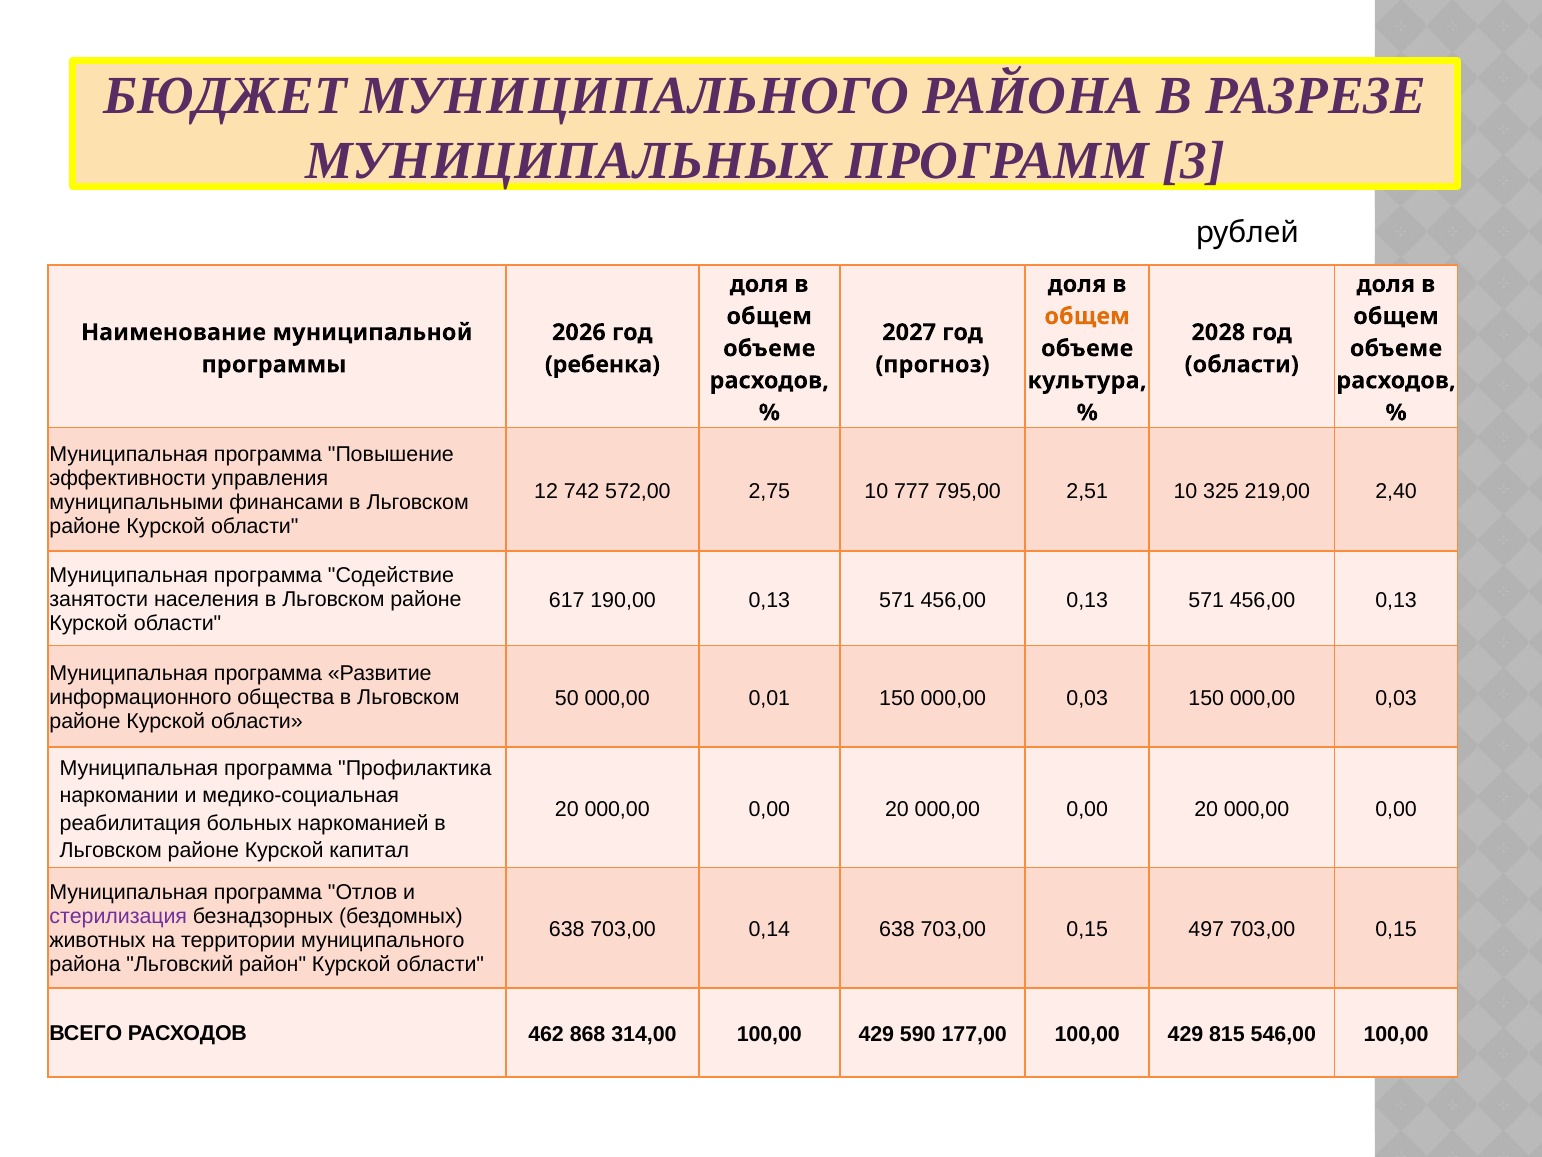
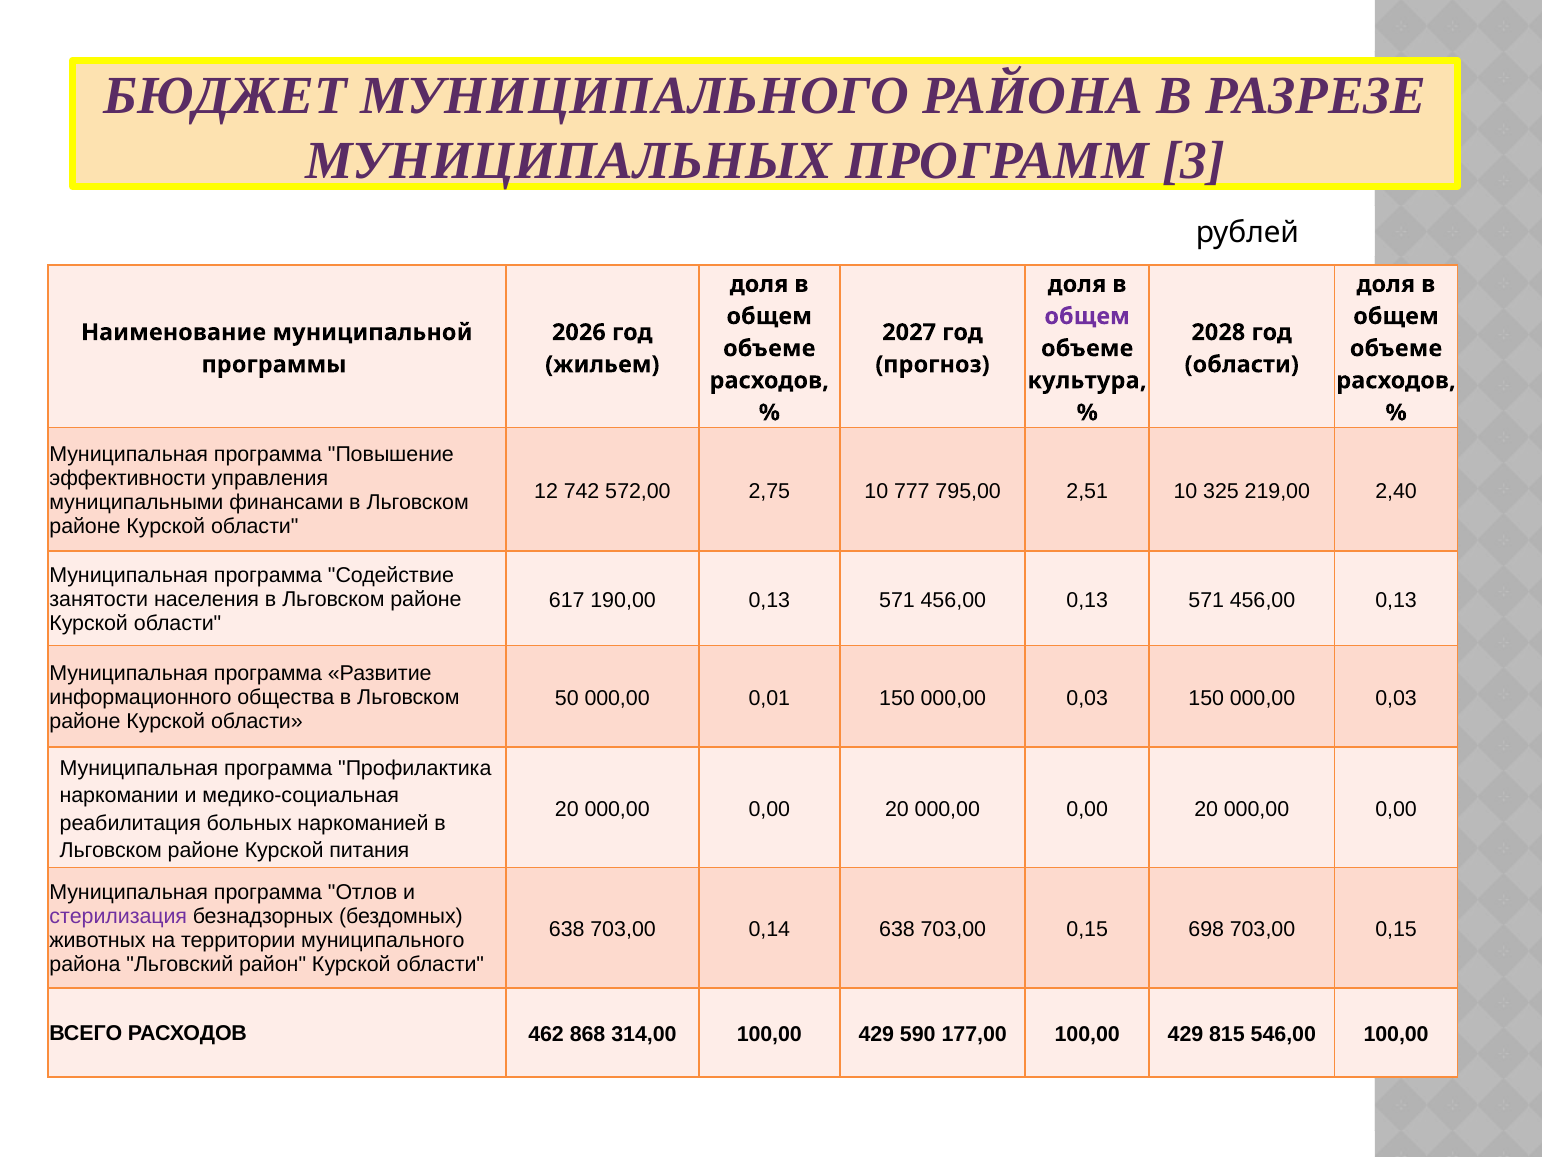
общем at (1087, 316) colour: orange -> purple
ребенка: ребенка -> жильем
капитал: капитал -> питания
497: 497 -> 698
